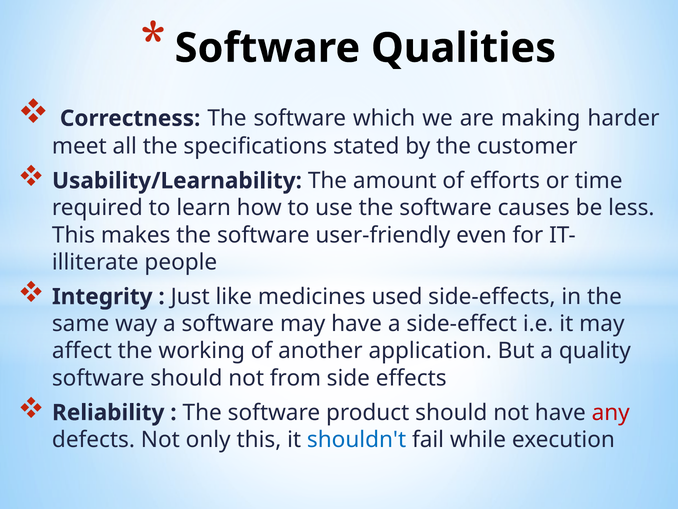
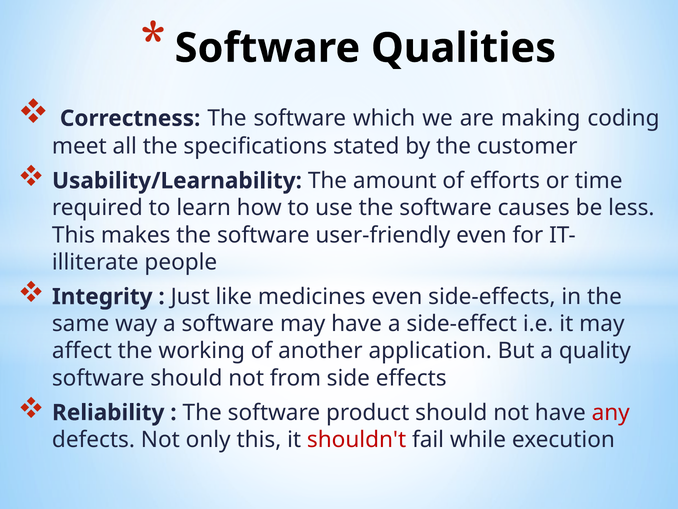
harder: harder -> coding
medicines used: used -> even
shouldn't colour: blue -> red
